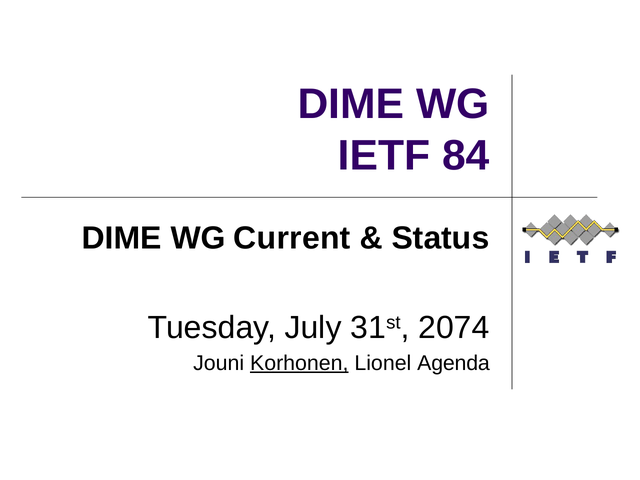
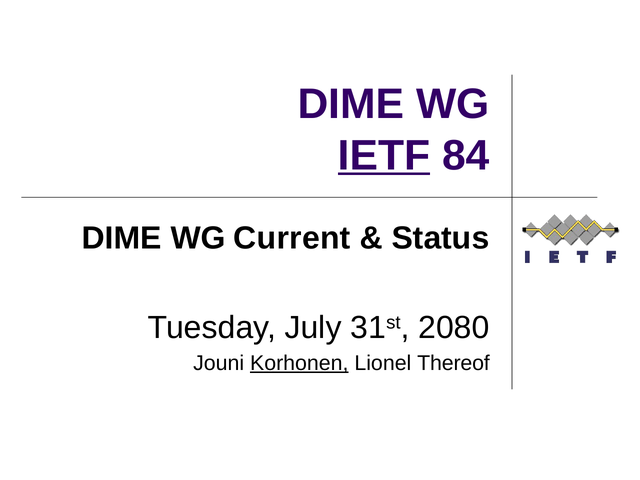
IETF underline: none -> present
2074: 2074 -> 2080
Agenda: Agenda -> Thereof
